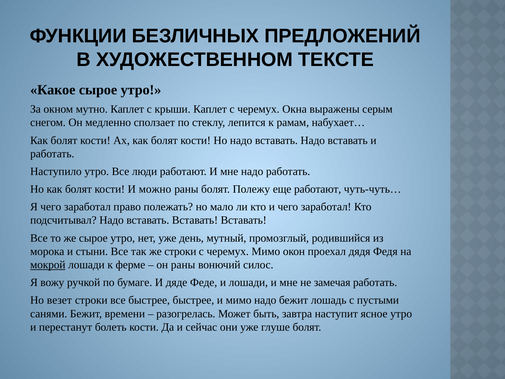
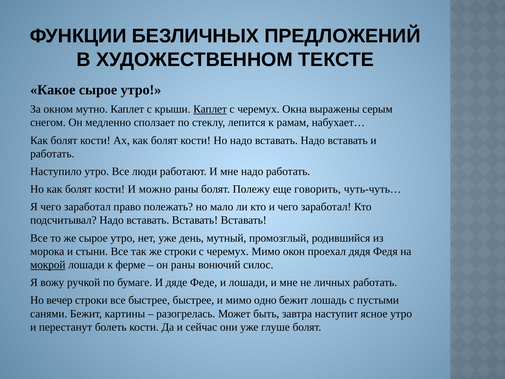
Каплет at (210, 109) underline: none -> present
еще работают: работают -> говорить
замечая: замечая -> личных
везет: везет -> вечер
мимо надо: надо -> одно
времени: времени -> картины
